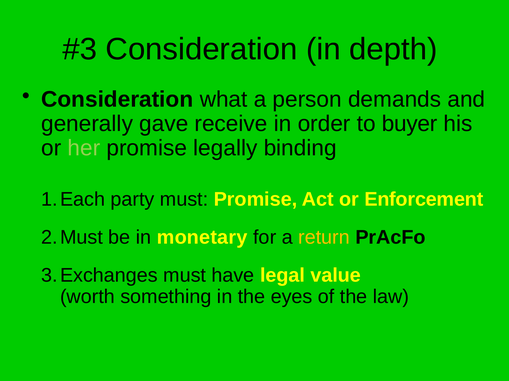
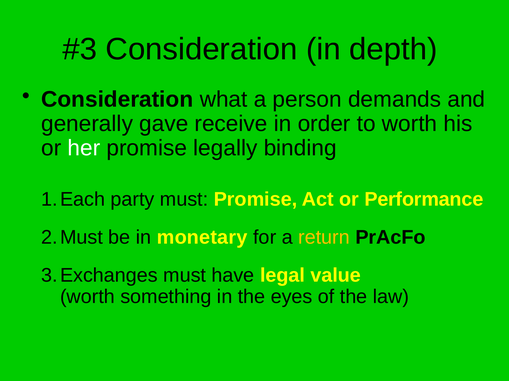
to buyer: buyer -> worth
her colour: light green -> white
Enforcement: Enforcement -> Performance
